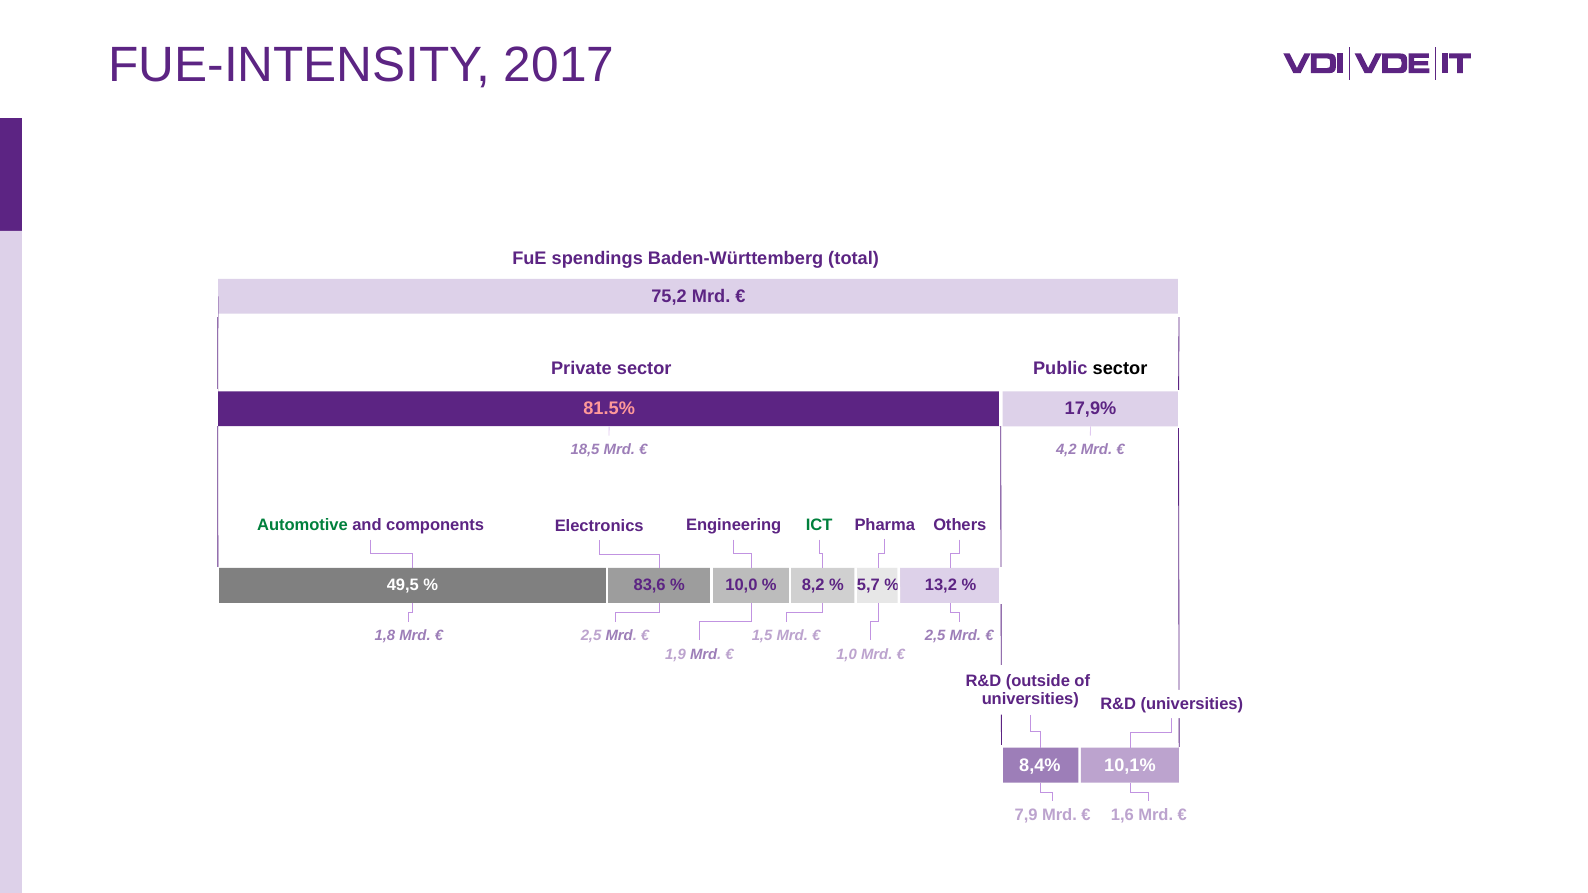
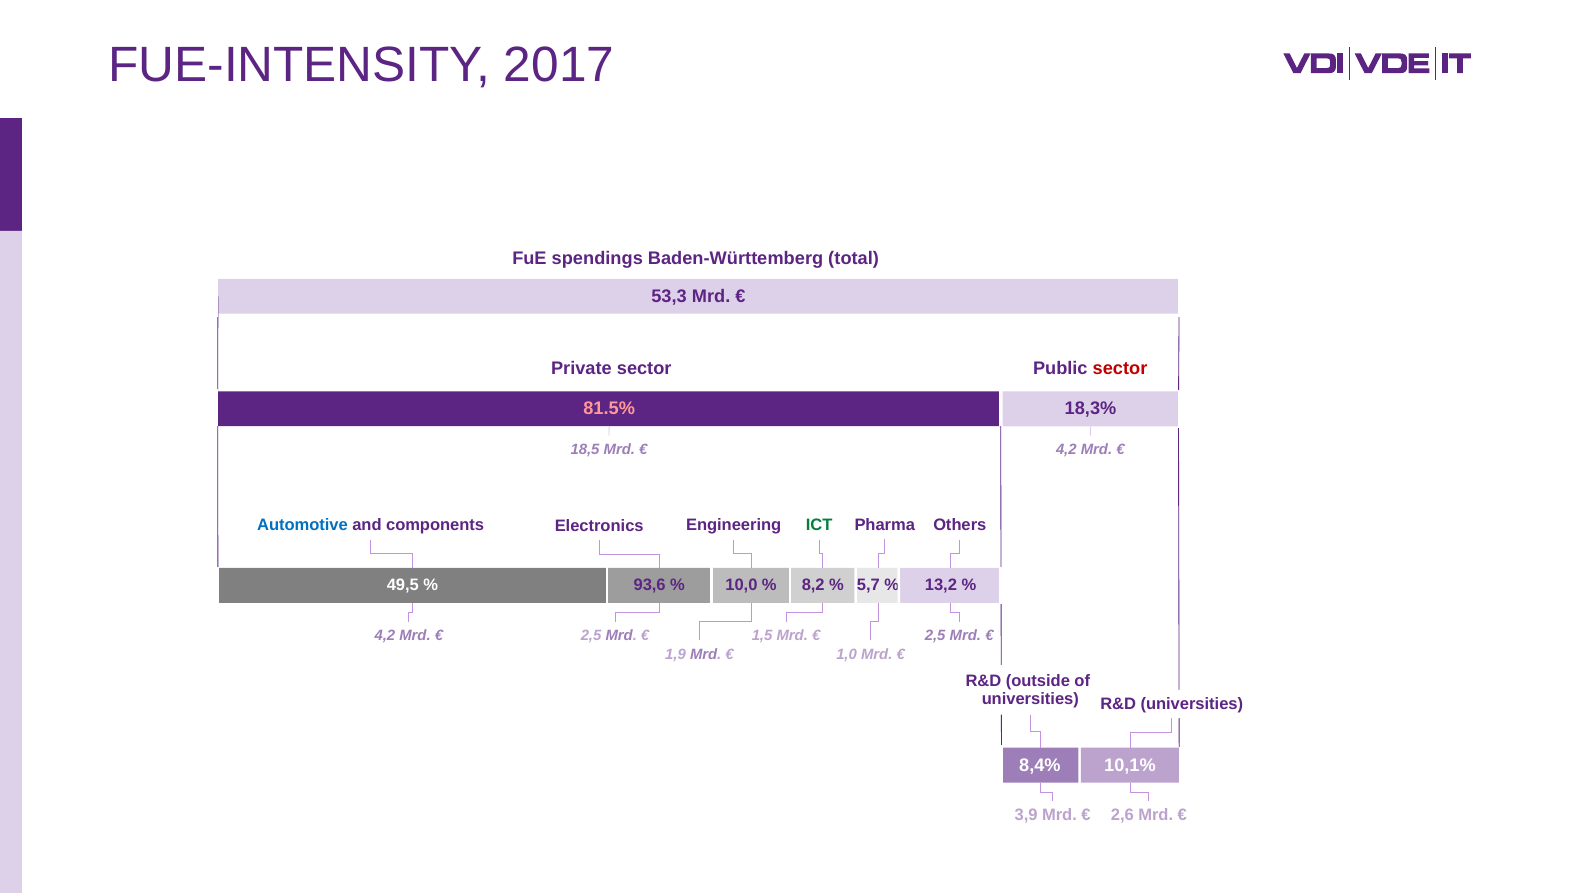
75,2: 75,2 -> 53,3
sector at (1120, 369) colour: black -> red
17,9%: 17,9% -> 18,3%
Automotive colour: green -> blue
83,6: 83,6 -> 93,6
1,8 at (385, 636): 1,8 -> 4,2
7,9: 7,9 -> 3,9
1,6: 1,6 -> 2,6
